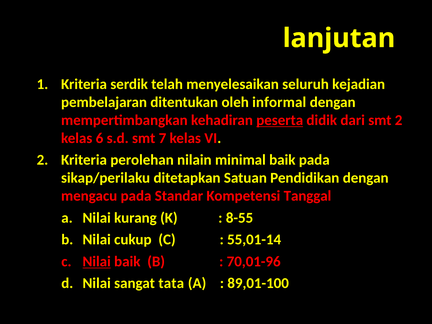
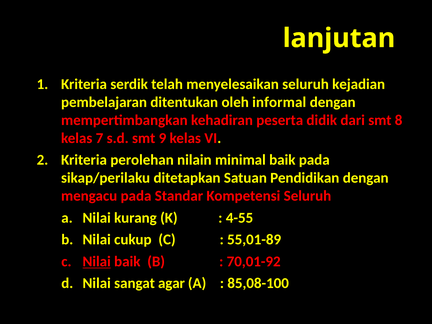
peserta underline: present -> none
smt 2: 2 -> 8
6: 6 -> 7
7: 7 -> 9
Kompetensi Tanggal: Tanggal -> Seluruh
8-55: 8-55 -> 4-55
55,01-14: 55,01-14 -> 55,01-89
70,01-96: 70,01-96 -> 70,01-92
tata: tata -> agar
89,01-100: 89,01-100 -> 85,08-100
